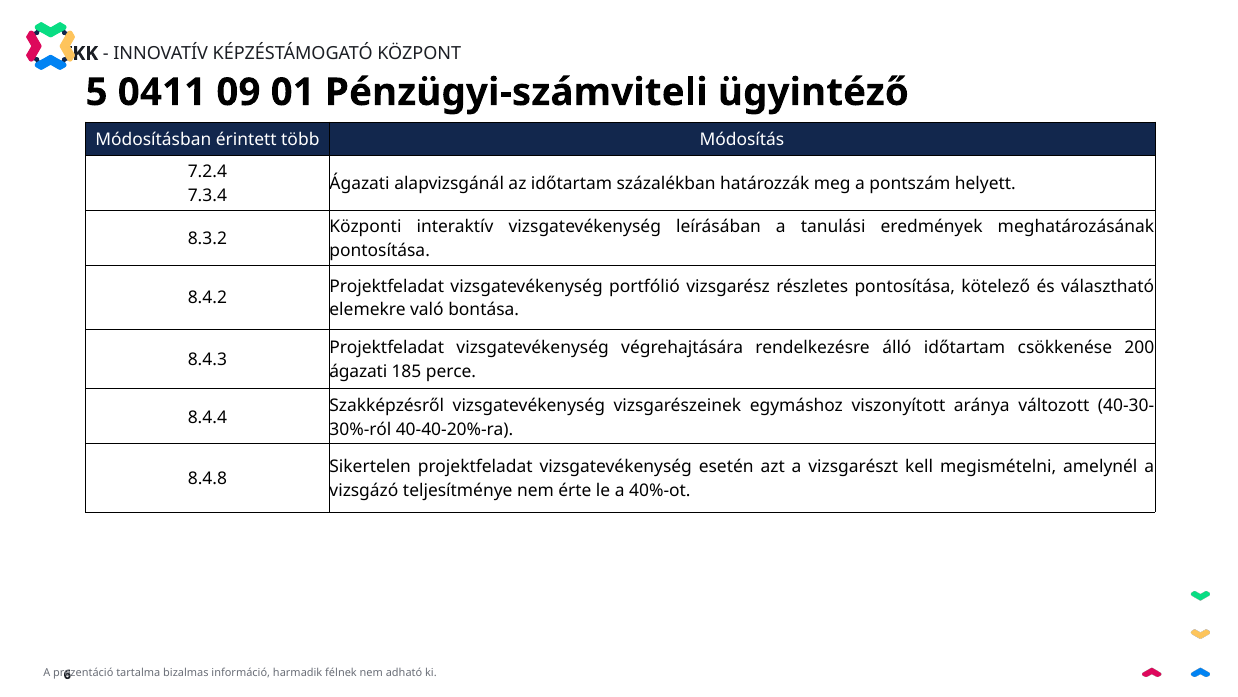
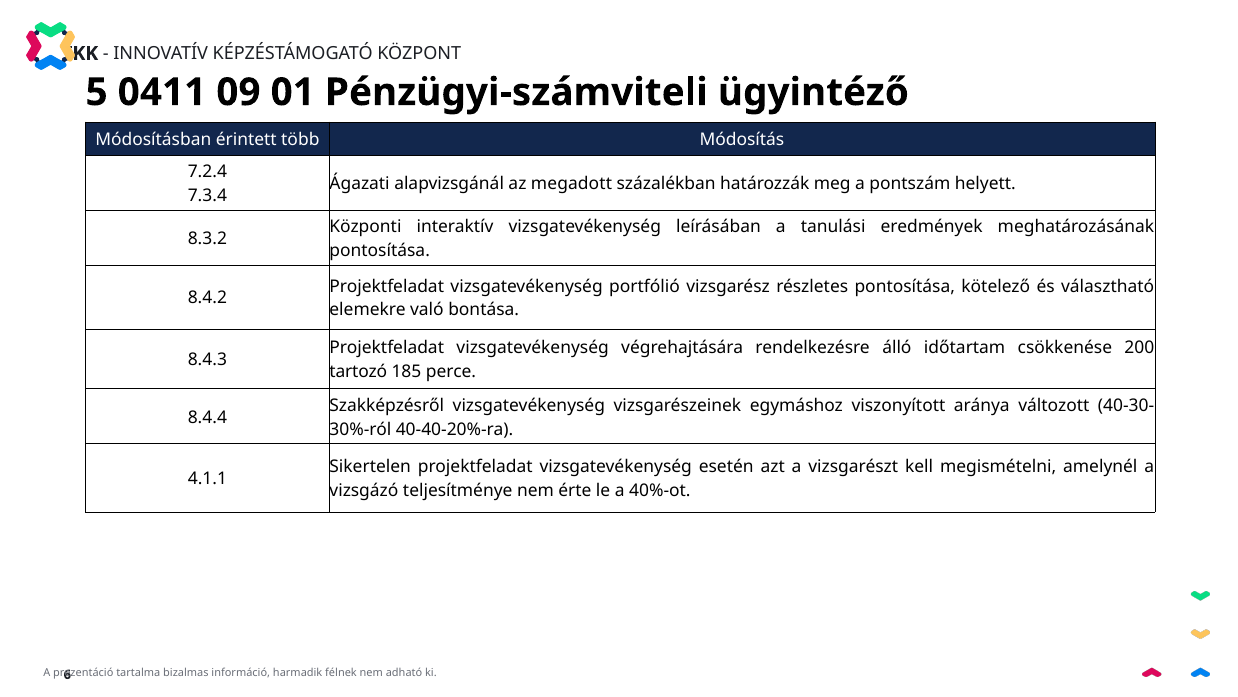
az időtartam: időtartam -> megadott
ágazati at (358, 372): ágazati -> tartozó
8.4.8: 8.4.8 -> 4.1.1
